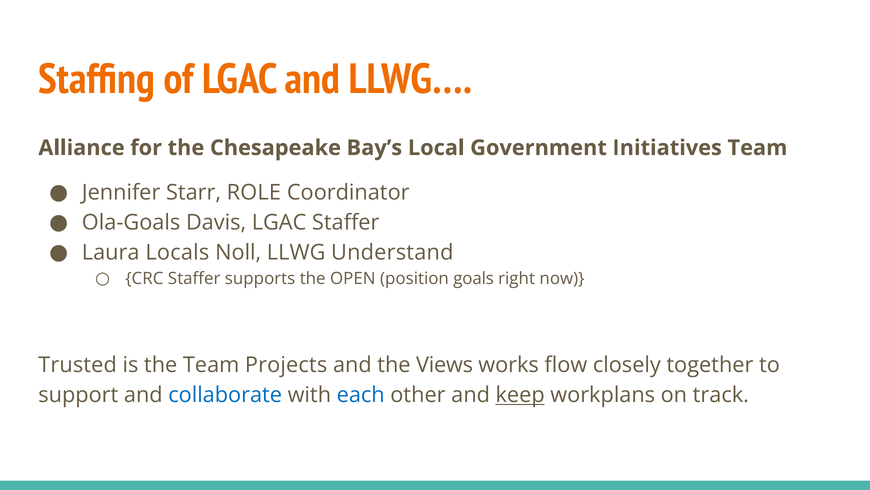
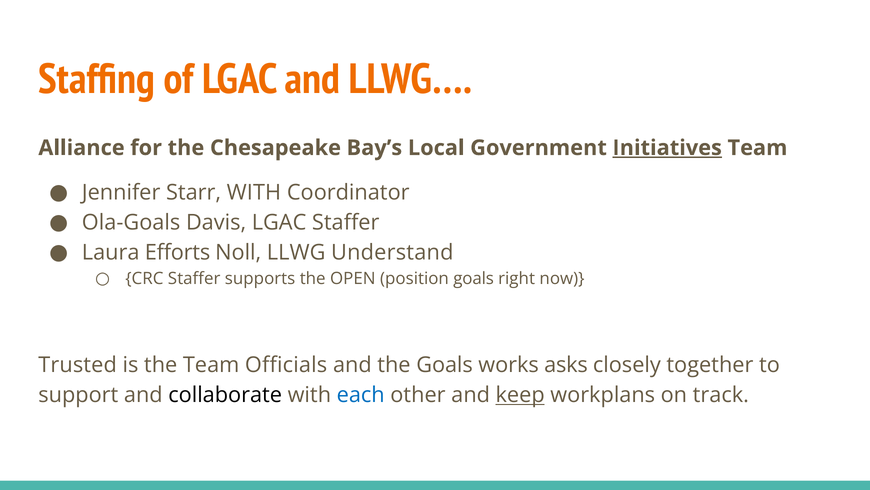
Initiatives underline: none -> present
Starr ROLE: ROLE -> WITH
Locals: Locals -> Efforts
Projects: Projects -> Officials
the Views: Views -> Goals
flow: flow -> asks
collaborate colour: blue -> black
